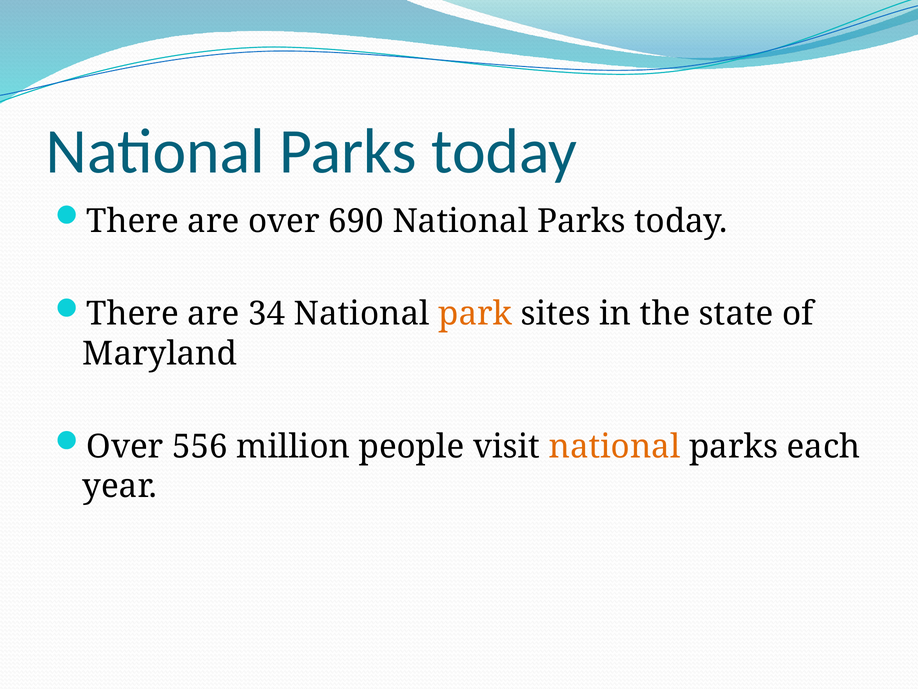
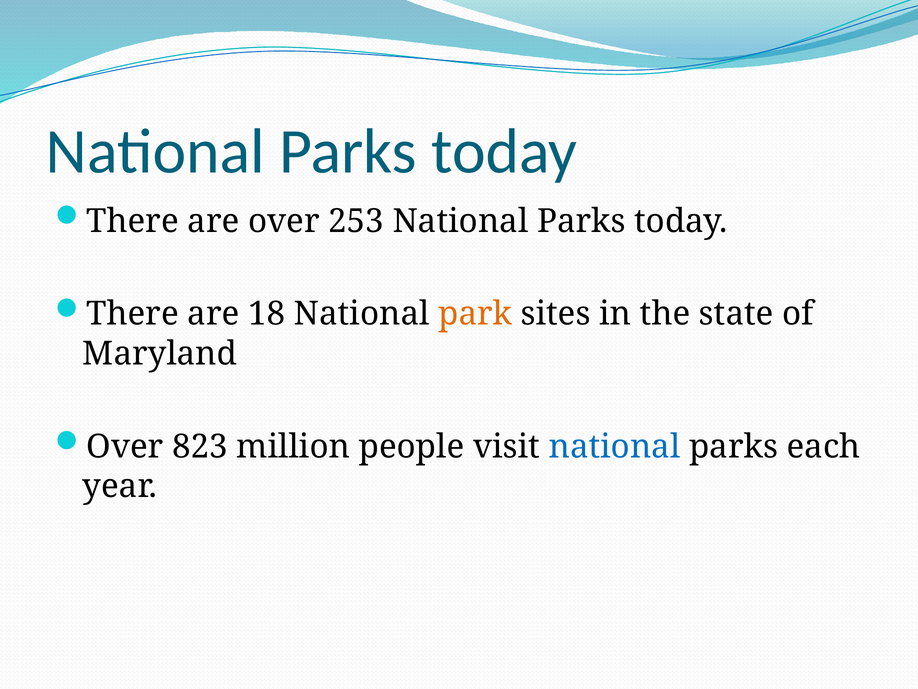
690: 690 -> 253
34: 34 -> 18
556: 556 -> 823
national at (615, 446) colour: orange -> blue
